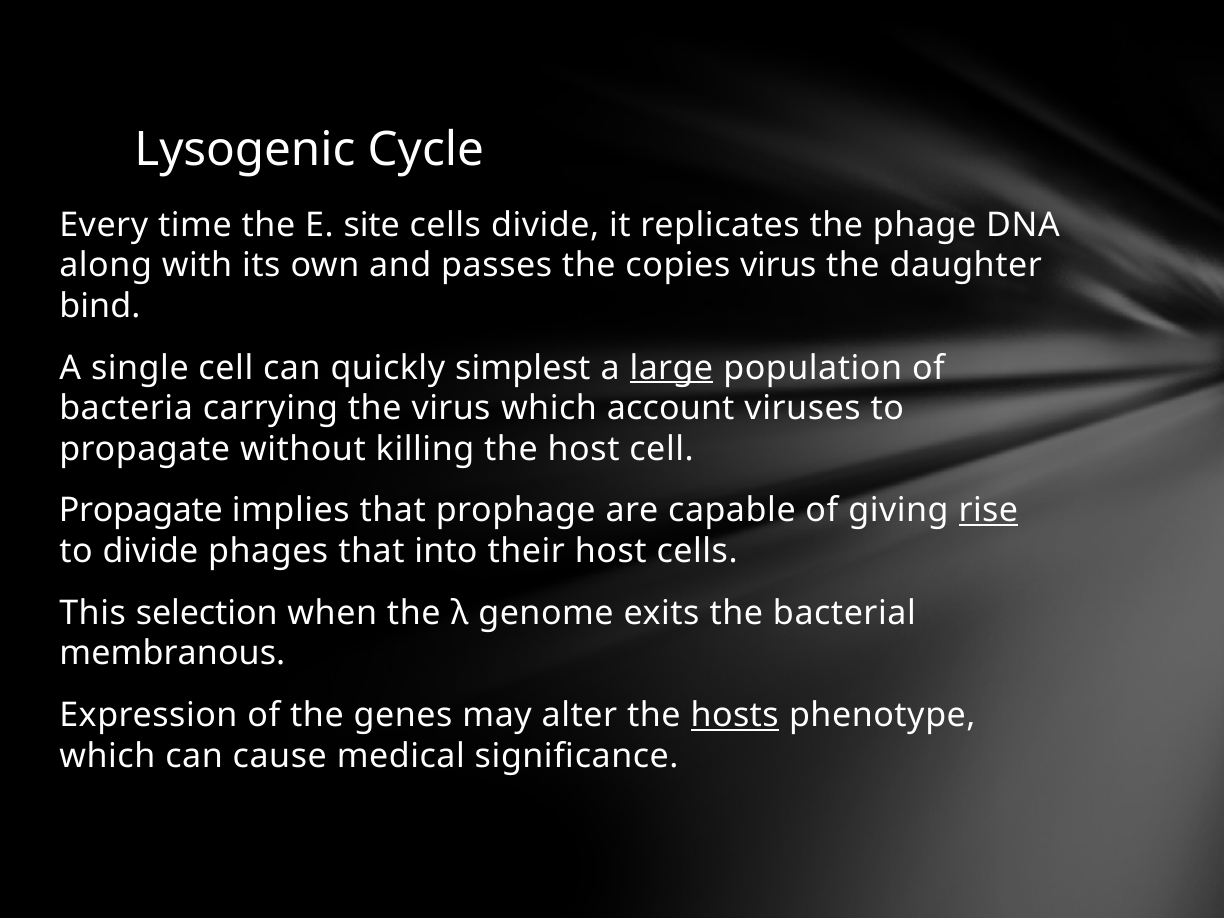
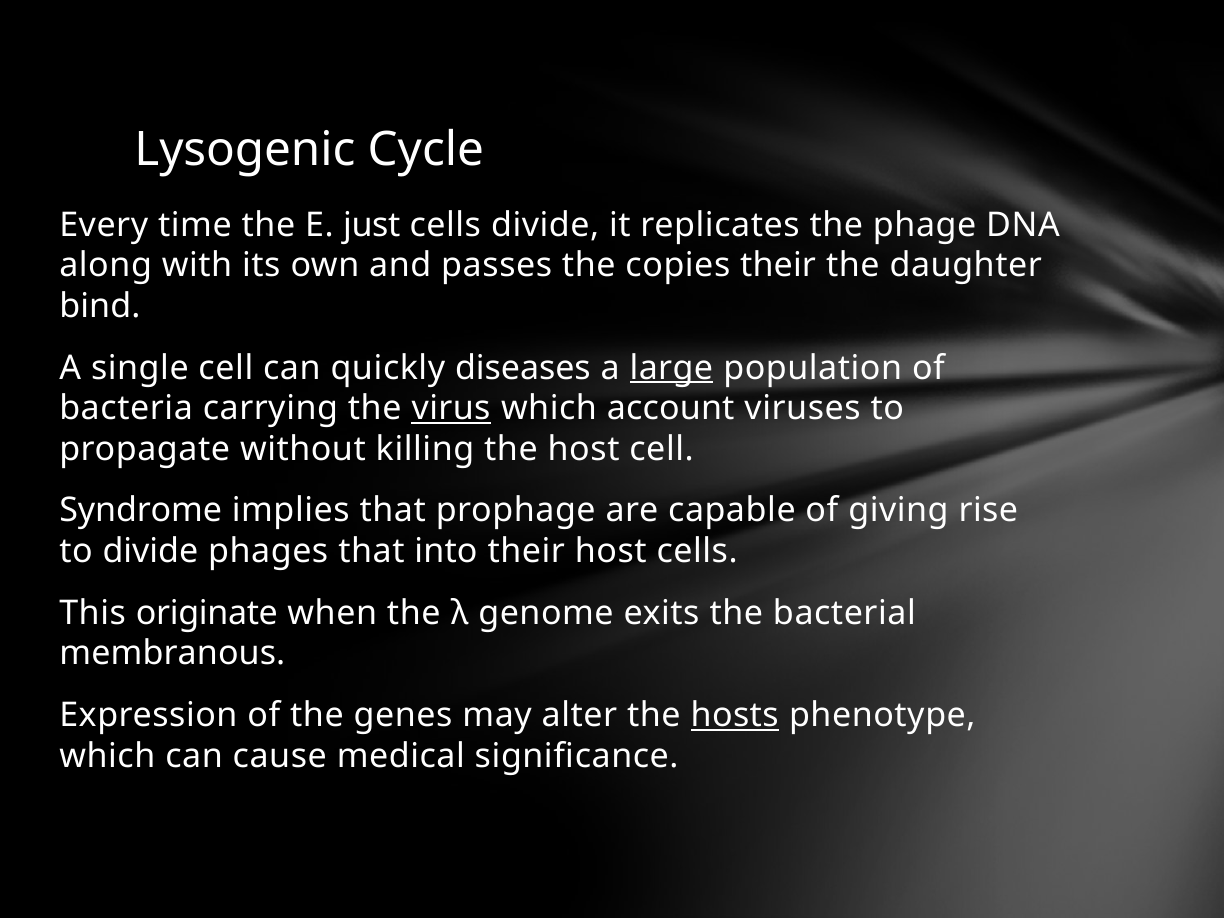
site: site -> just
copies virus: virus -> their
simplest: simplest -> diseases
virus at (451, 409) underline: none -> present
Propagate at (141, 511): Propagate -> Syndrome
rise underline: present -> none
selection: selection -> originate
